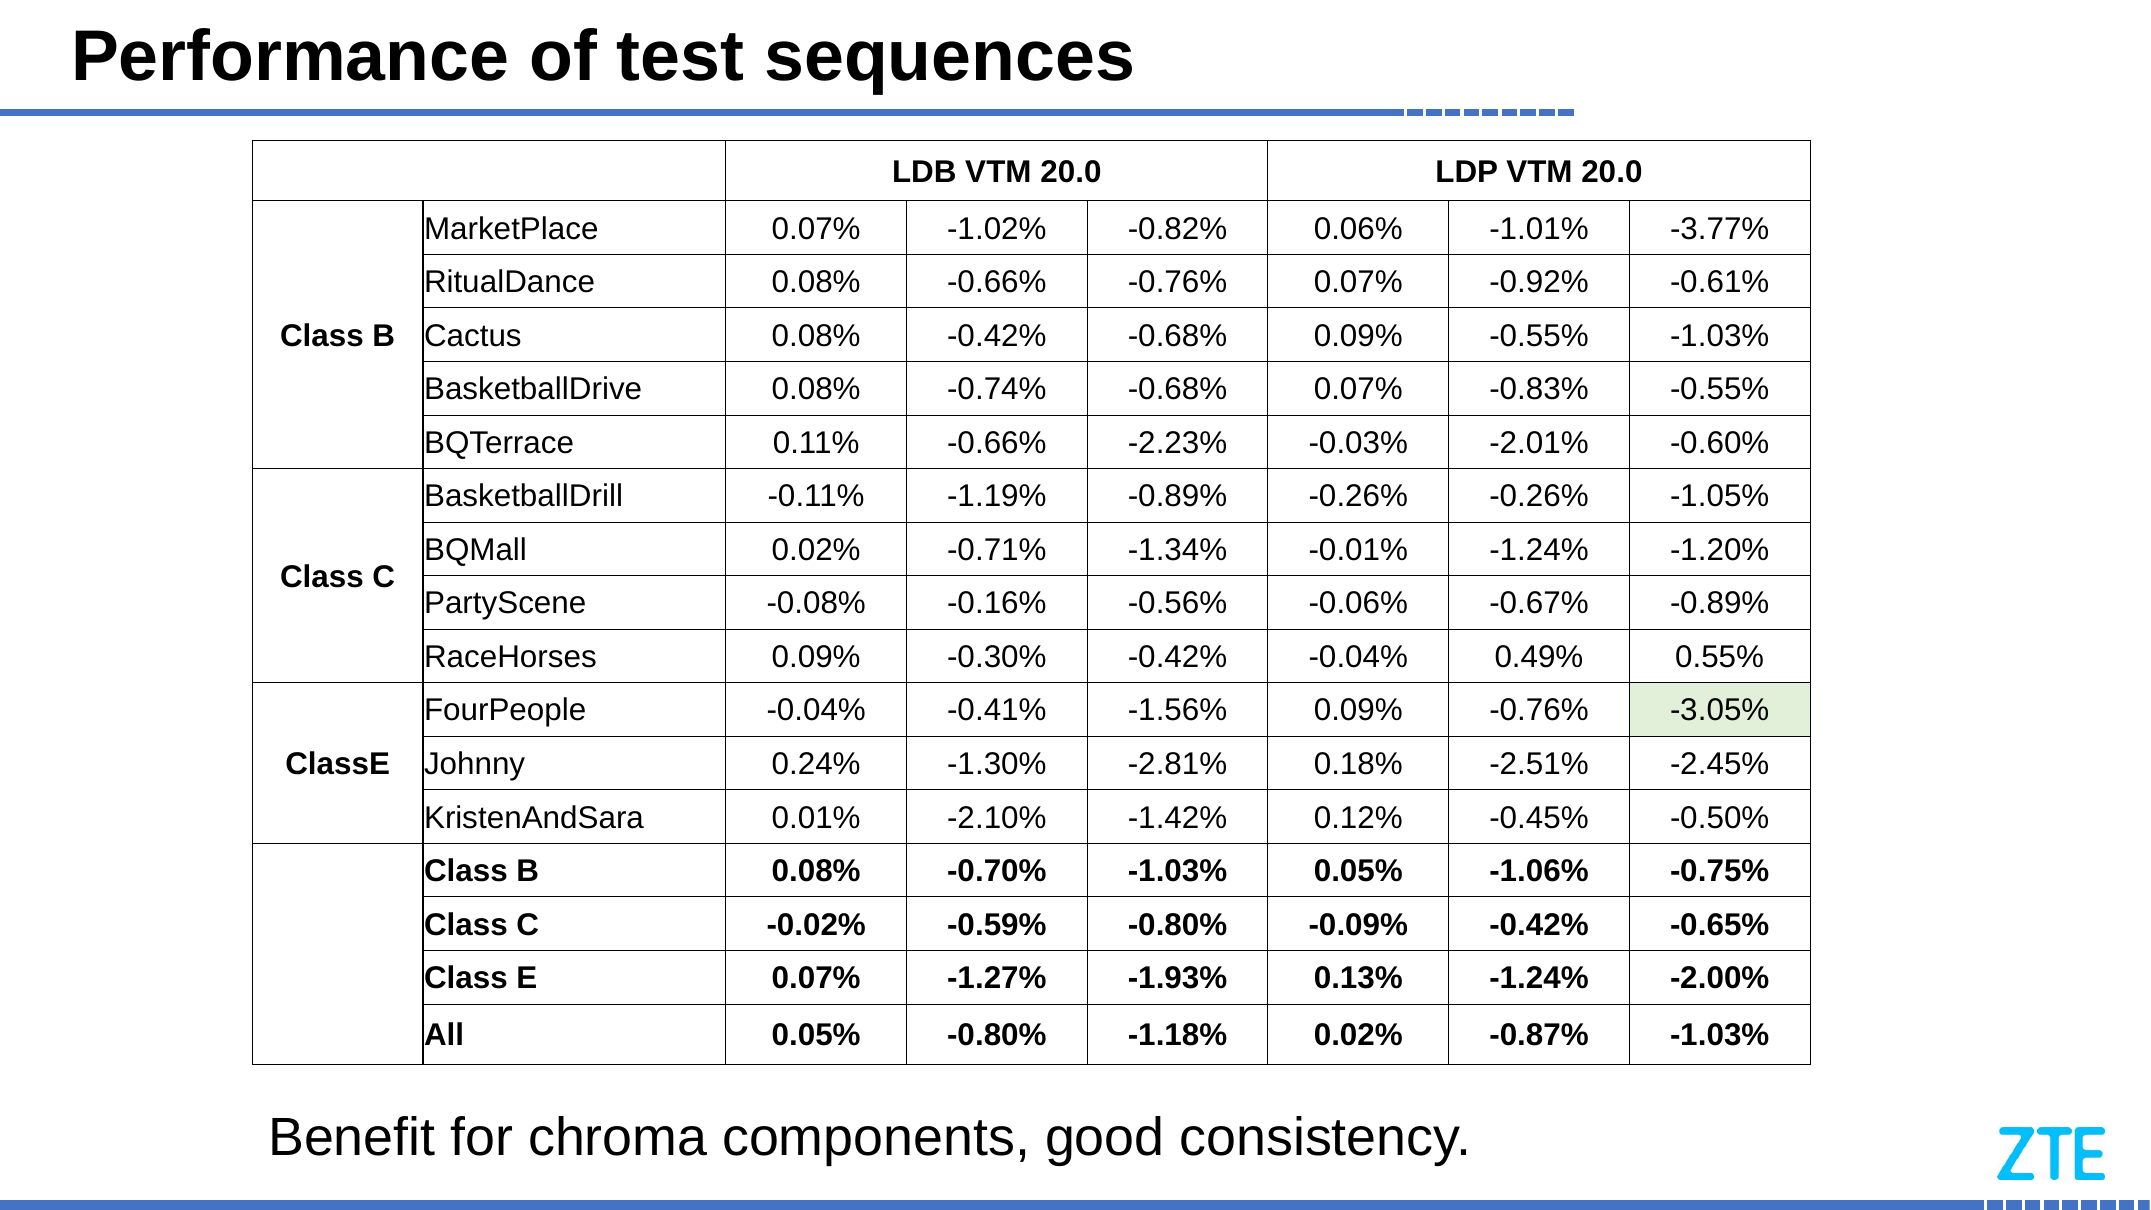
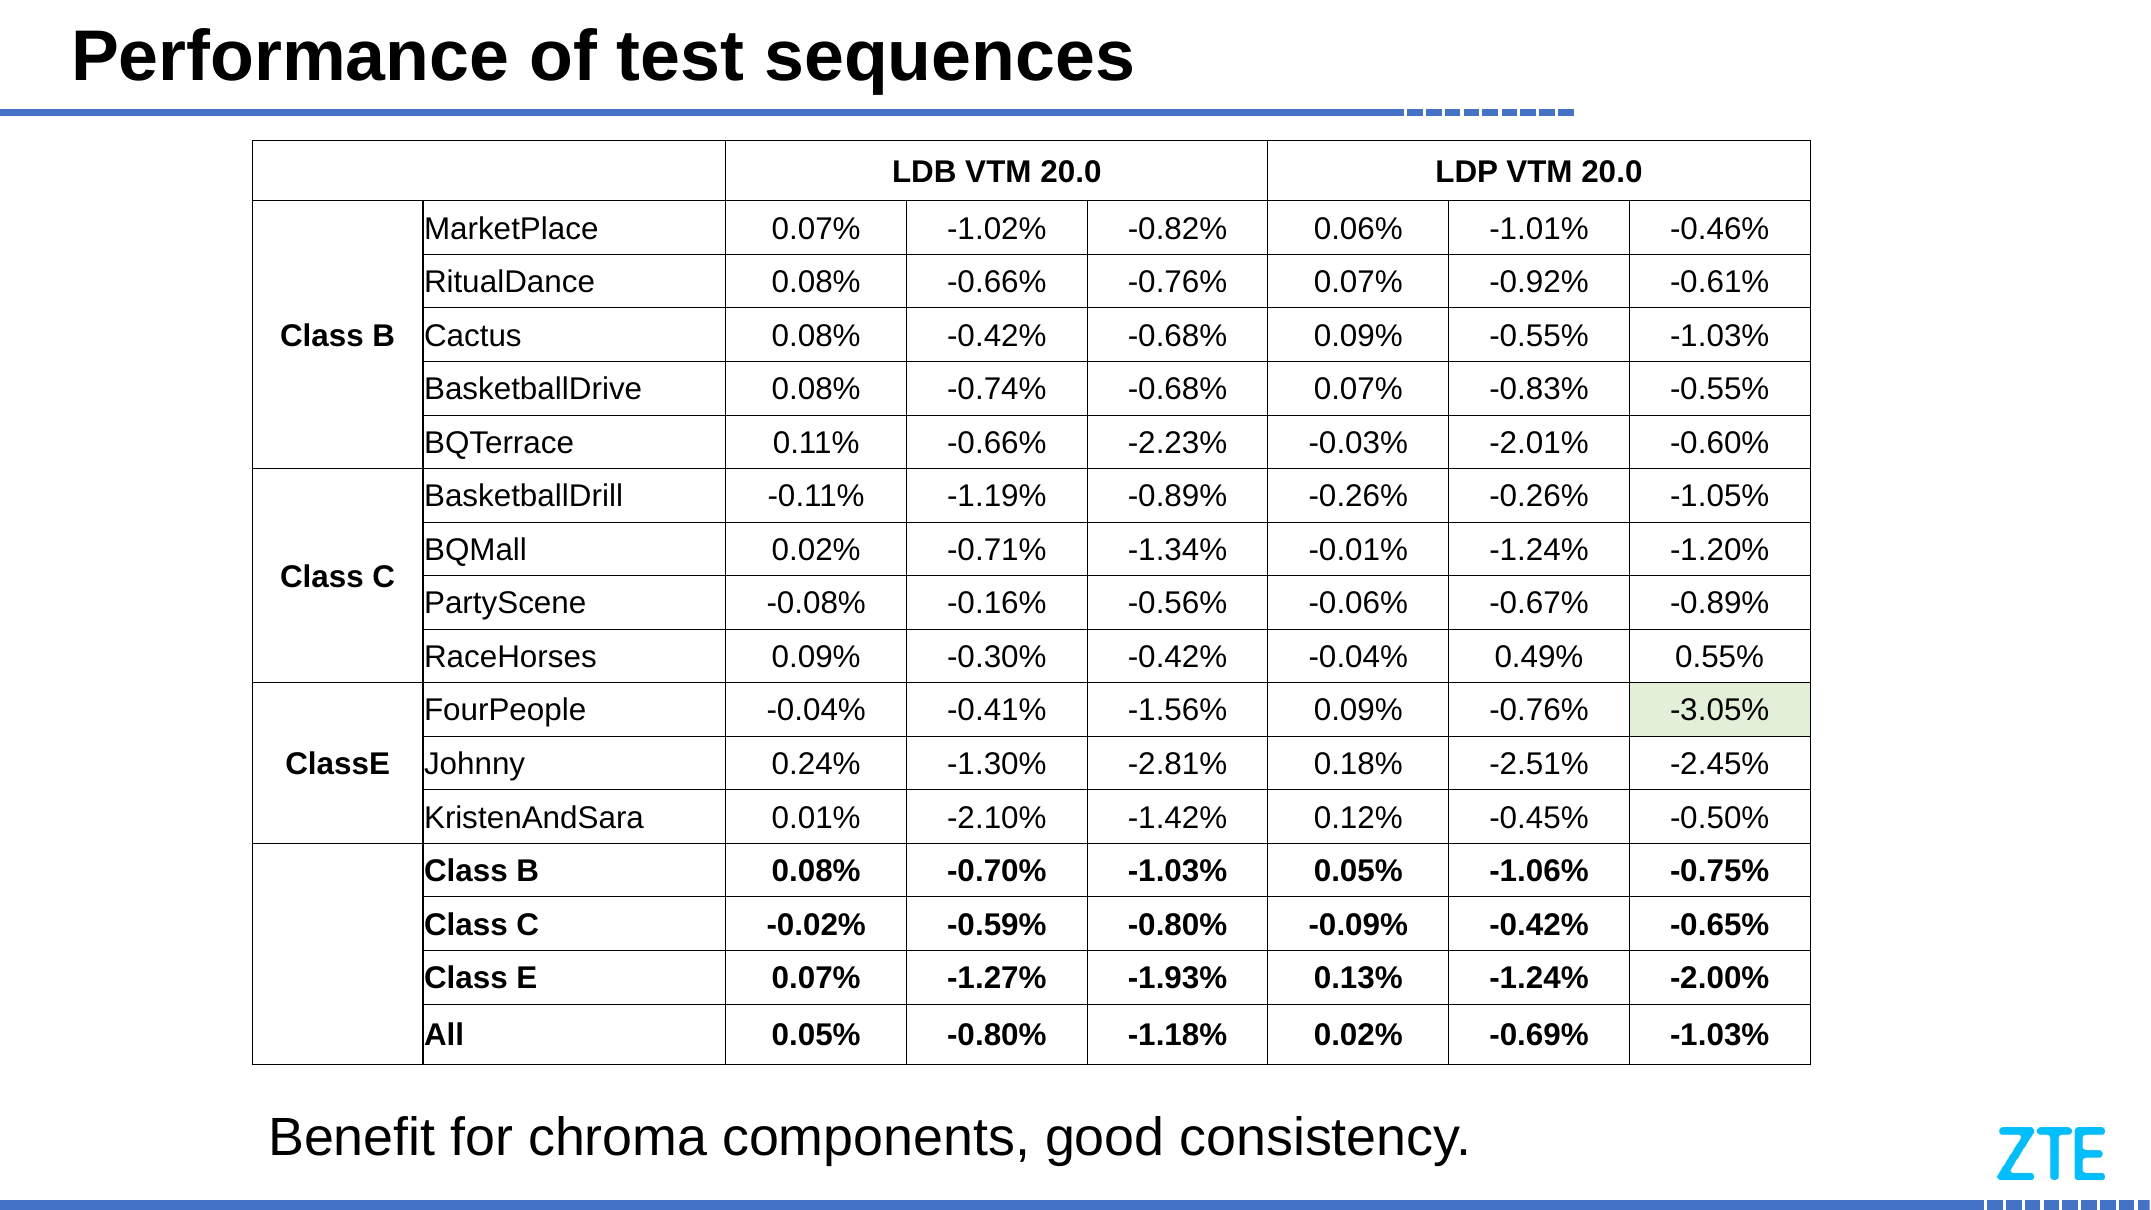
-3.77%: -3.77% -> -0.46%
-0.87%: -0.87% -> -0.69%
